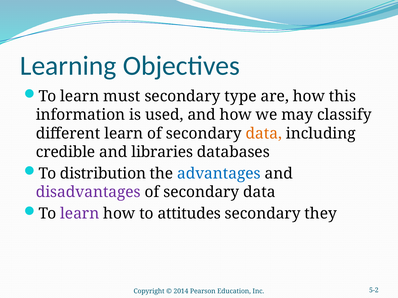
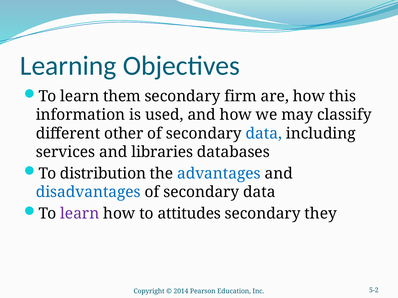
must: must -> them
type: type -> firm
different learn: learn -> other
data at (264, 134) colour: orange -> blue
credible: credible -> services
disadvantages colour: purple -> blue
